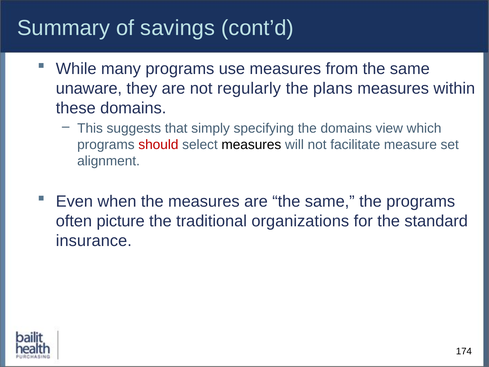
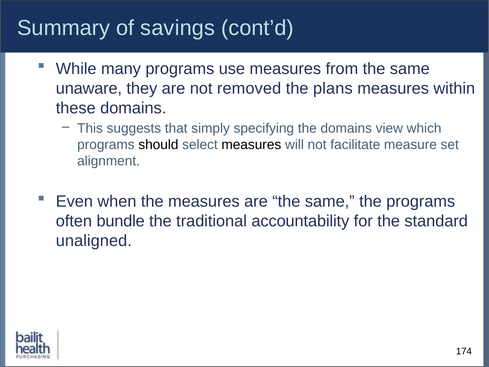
regularly: regularly -> removed
should colour: red -> black
picture: picture -> bundle
organizations: organizations -> accountability
insurance: insurance -> unaligned
